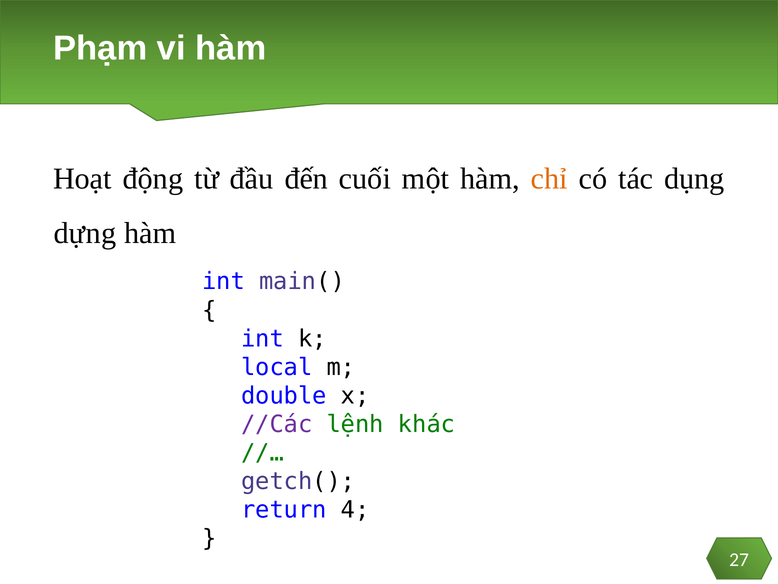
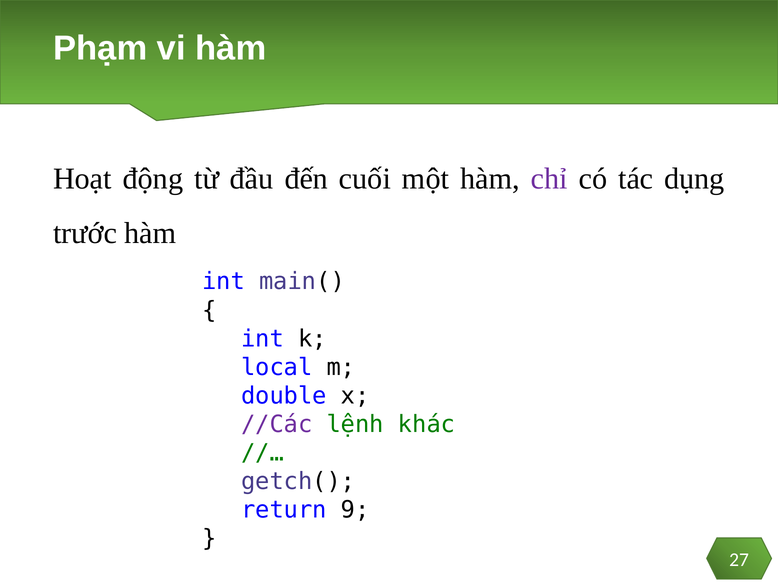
chỉ colour: orange -> purple
dựng: dựng -> trước
4: 4 -> 9
